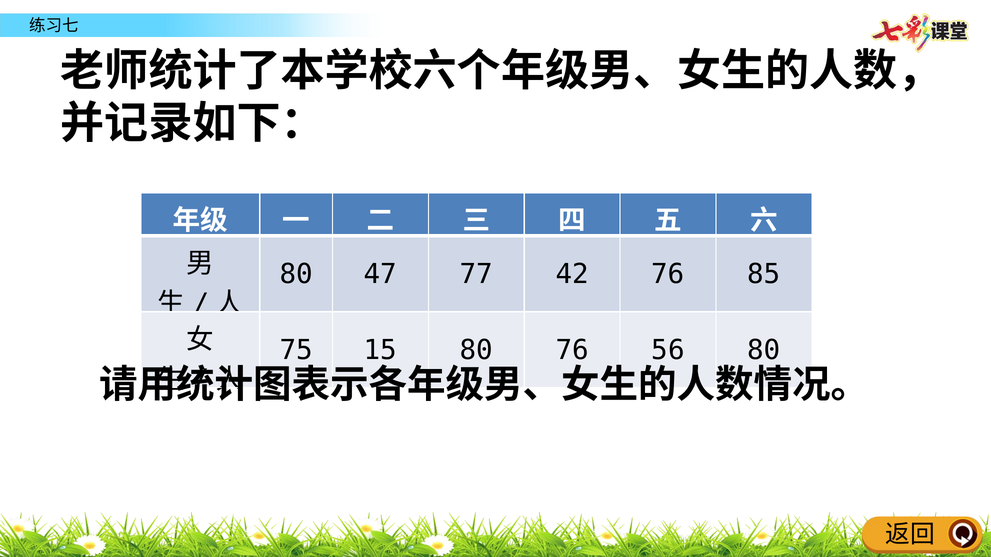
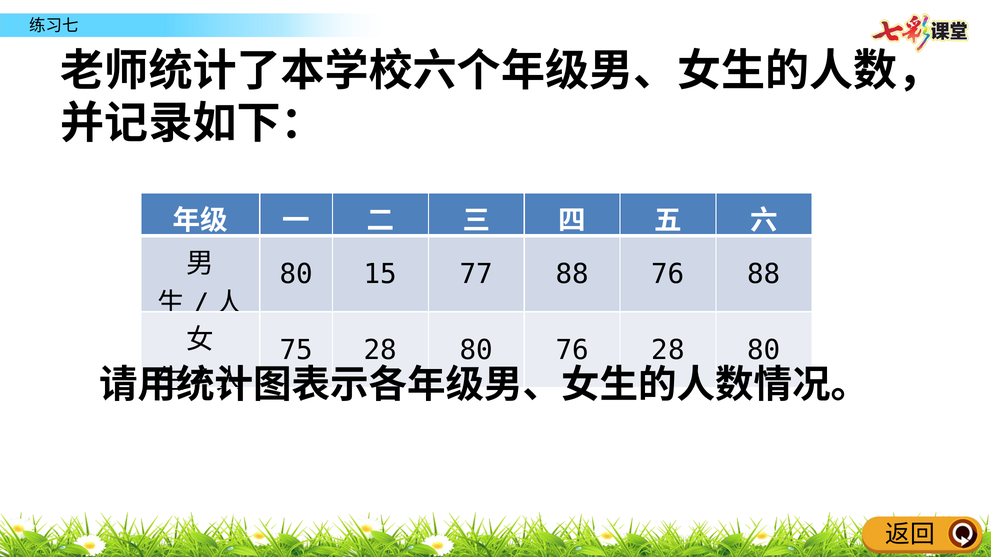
47: 47 -> 15
77 42: 42 -> 88
76 85: 85 -> 88
75 15: 15 -> 28
76 56: 56 -> 28
